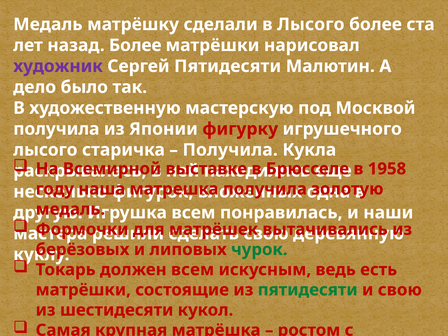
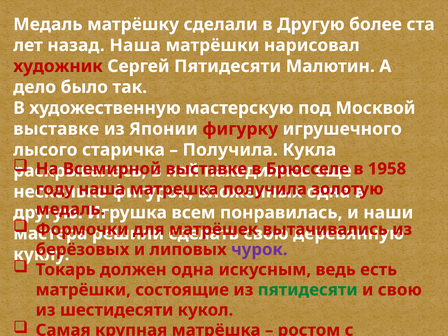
сделали в Лысого: Лысого -> Другую
назад Более: Более -> Наша
художник colour: purple -> red
получила at (56, 129): получила -> выставке
чурок colour: green -> purple
должен всем: всем -> одна
